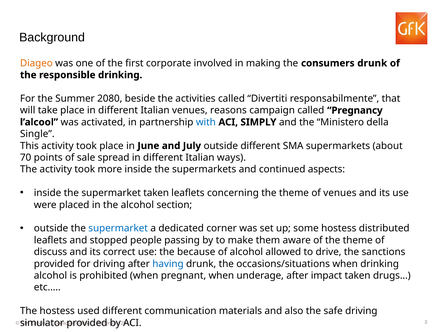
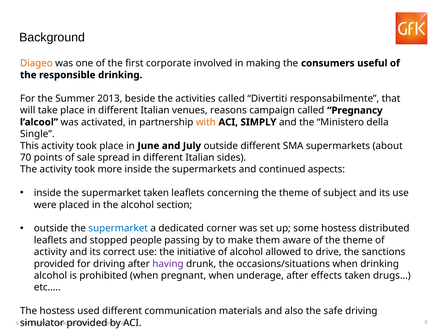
consumers drunk: drunk -> useful
2080: 2080 -> 2013
with colour: blue -> orange
ways: ways -> sides
of venues: venues -> subject
discuss at (50, 252): discuss -> activity
because: because -> initiative
having colour: blue -> purple
impact: impact -> effects
